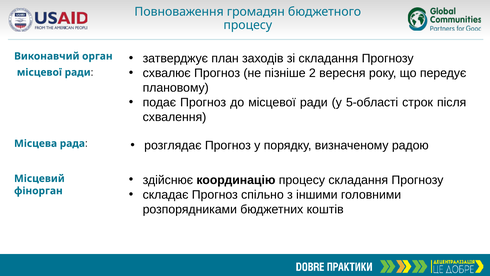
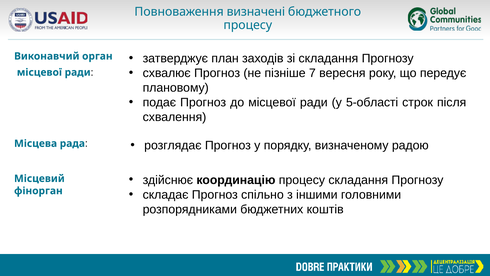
громадян: громадян -> визначені
2: 2 -> 7
